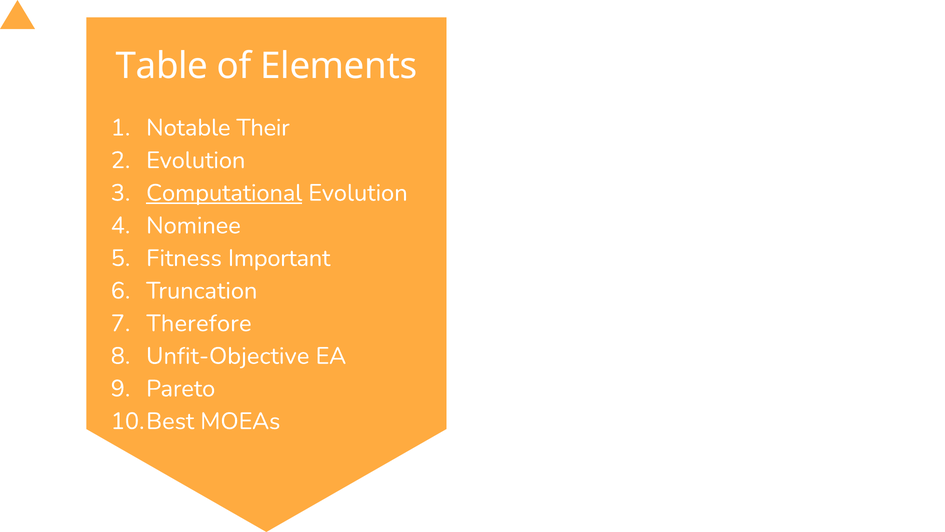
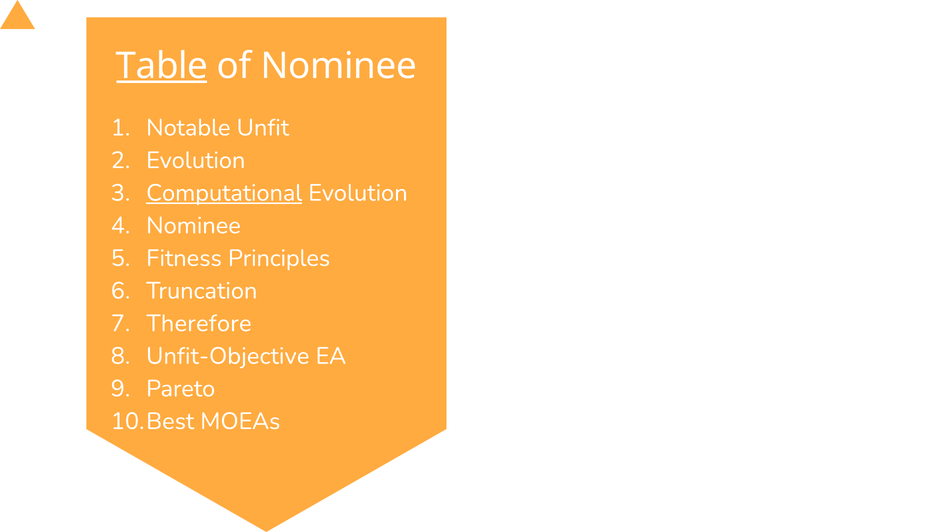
Table underline: none -> present
of Elements: Elements -> Nominee
Their: Their -> Unfit
Important: Important -> Principles
